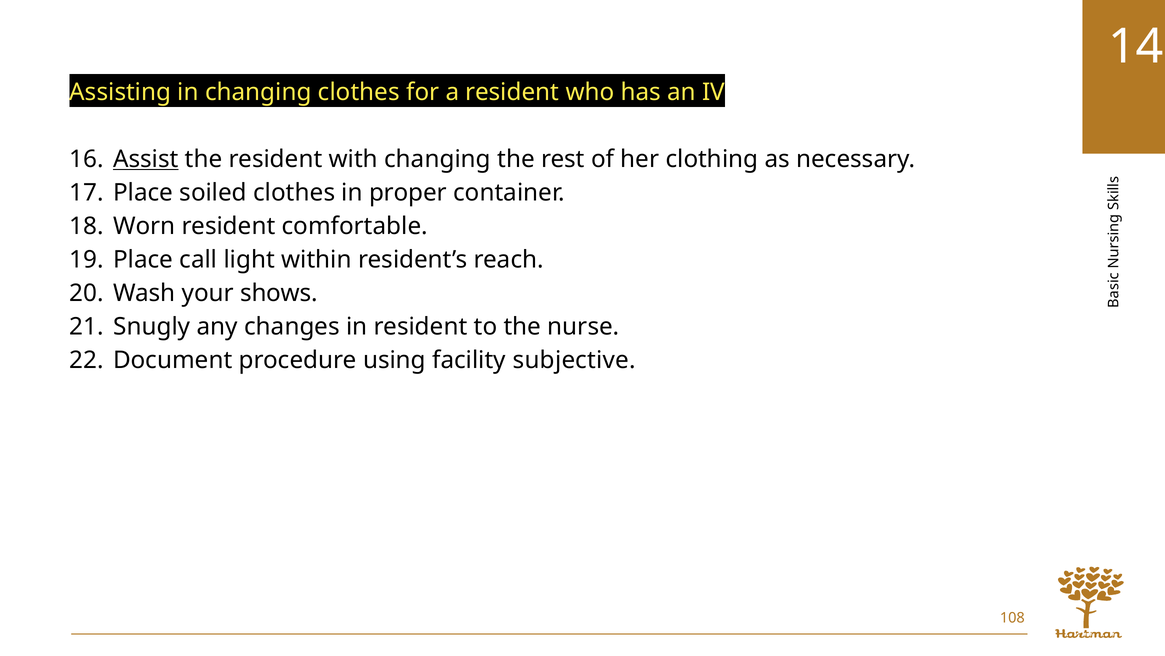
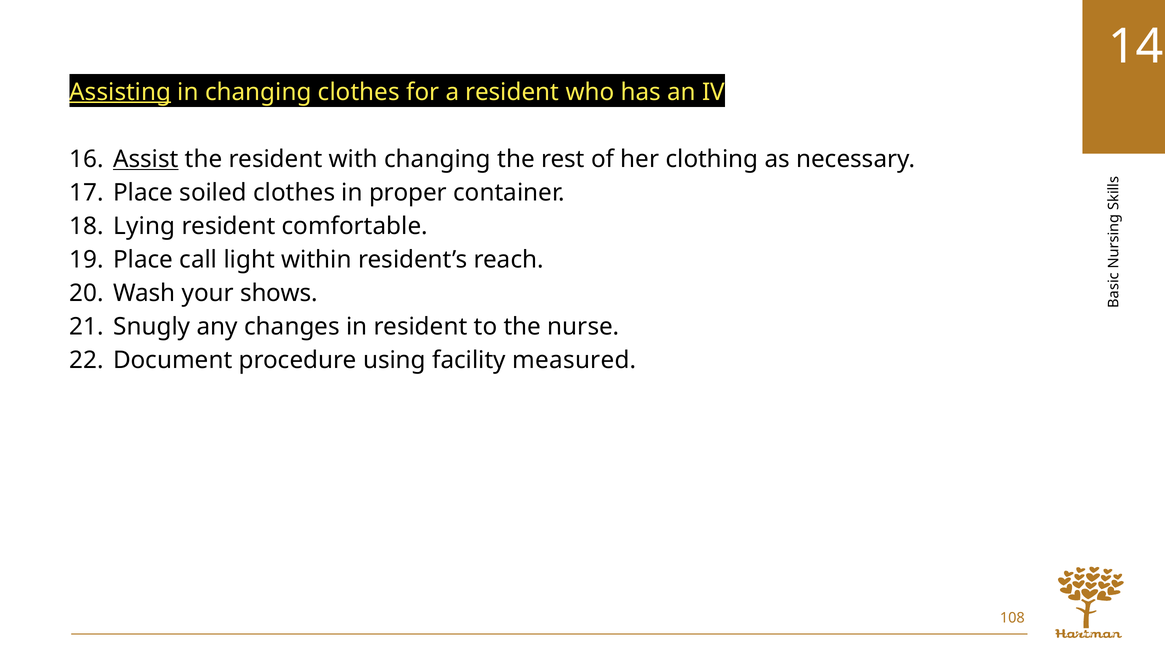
Assisting underline: none -> present
Worn: Worn -> Lying
subjective: subjective -> measured
